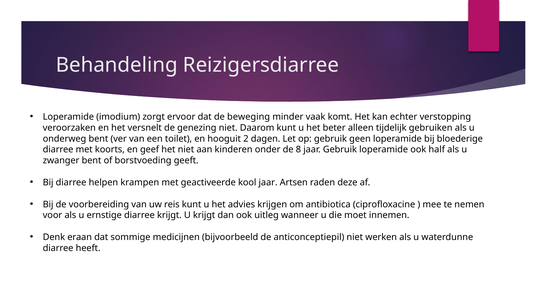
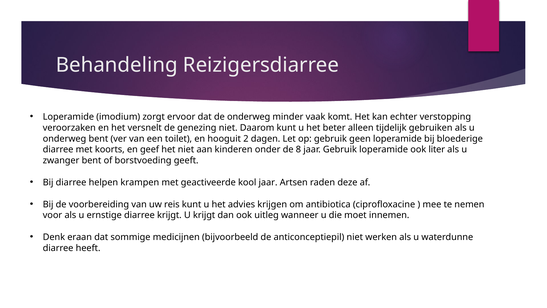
de beweging: beweging -> onderweg
half: half -> liter
